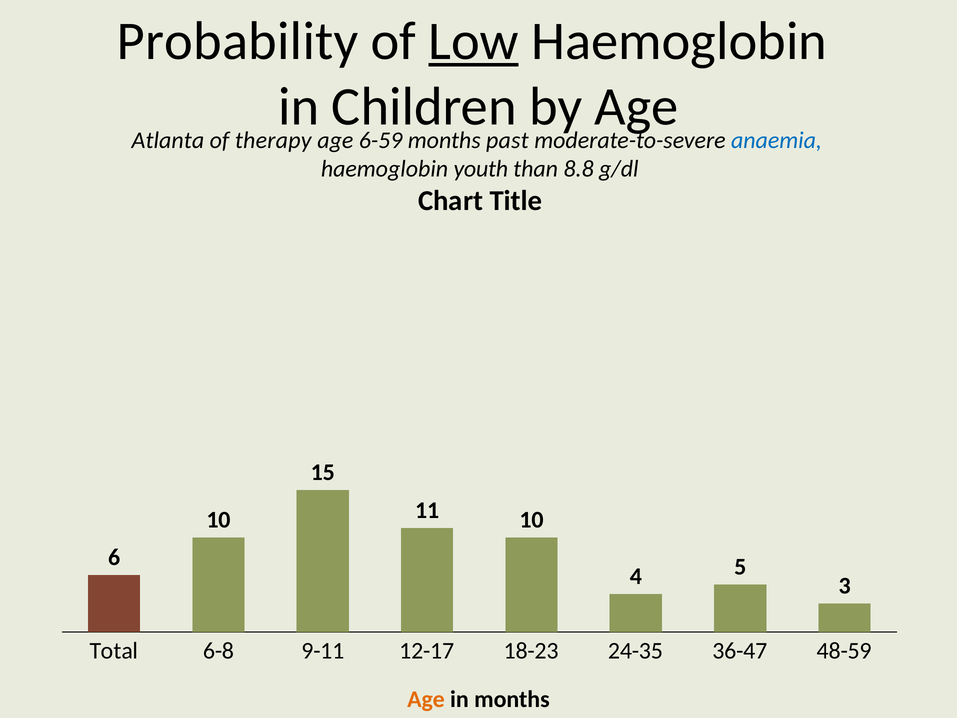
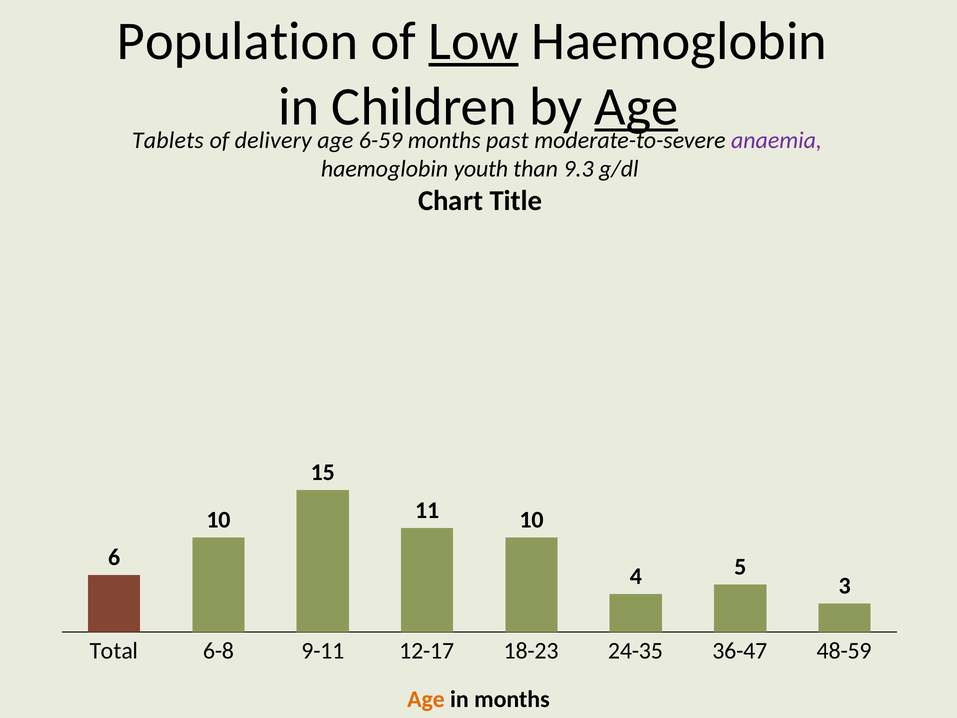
Probability: Probability -> Population
Age at (636, 107) underline: none -> present
Atlanta: Atlanta -> Tablets
therapy: therapy -> delivery
anaemia colour: blue -> purple
8.8: 8.8 -> 9.3
